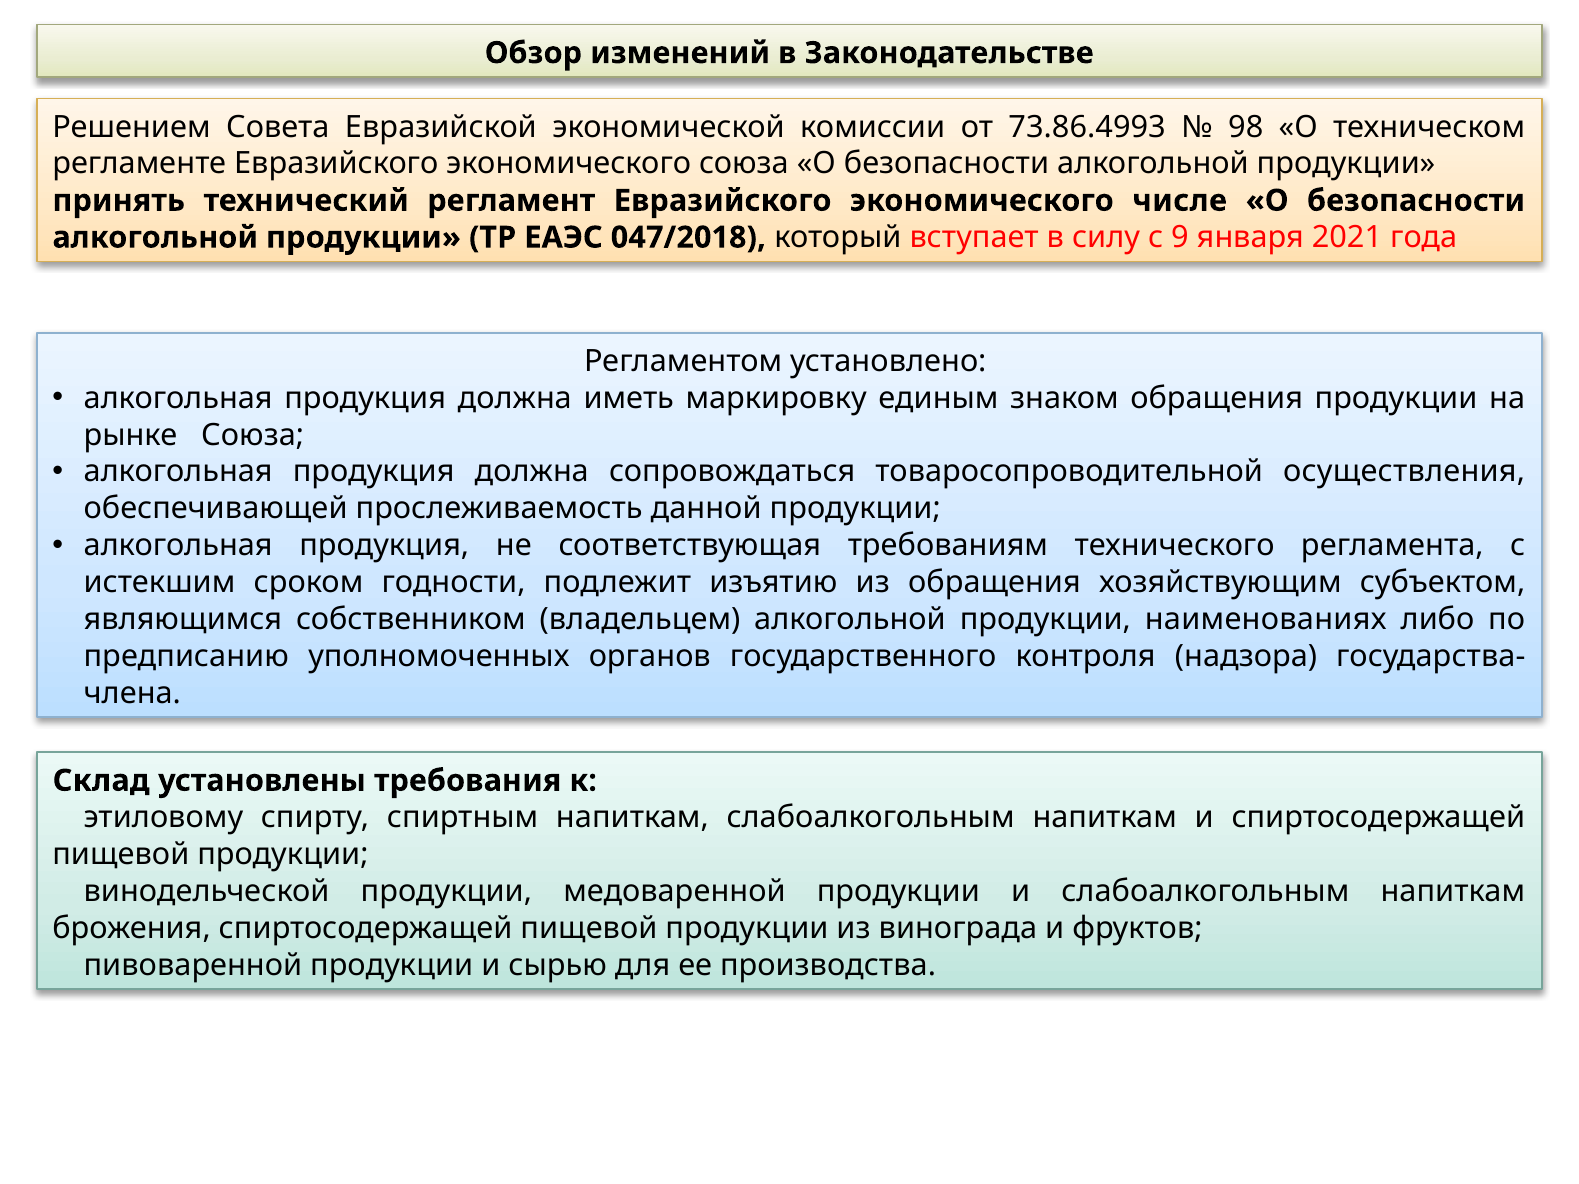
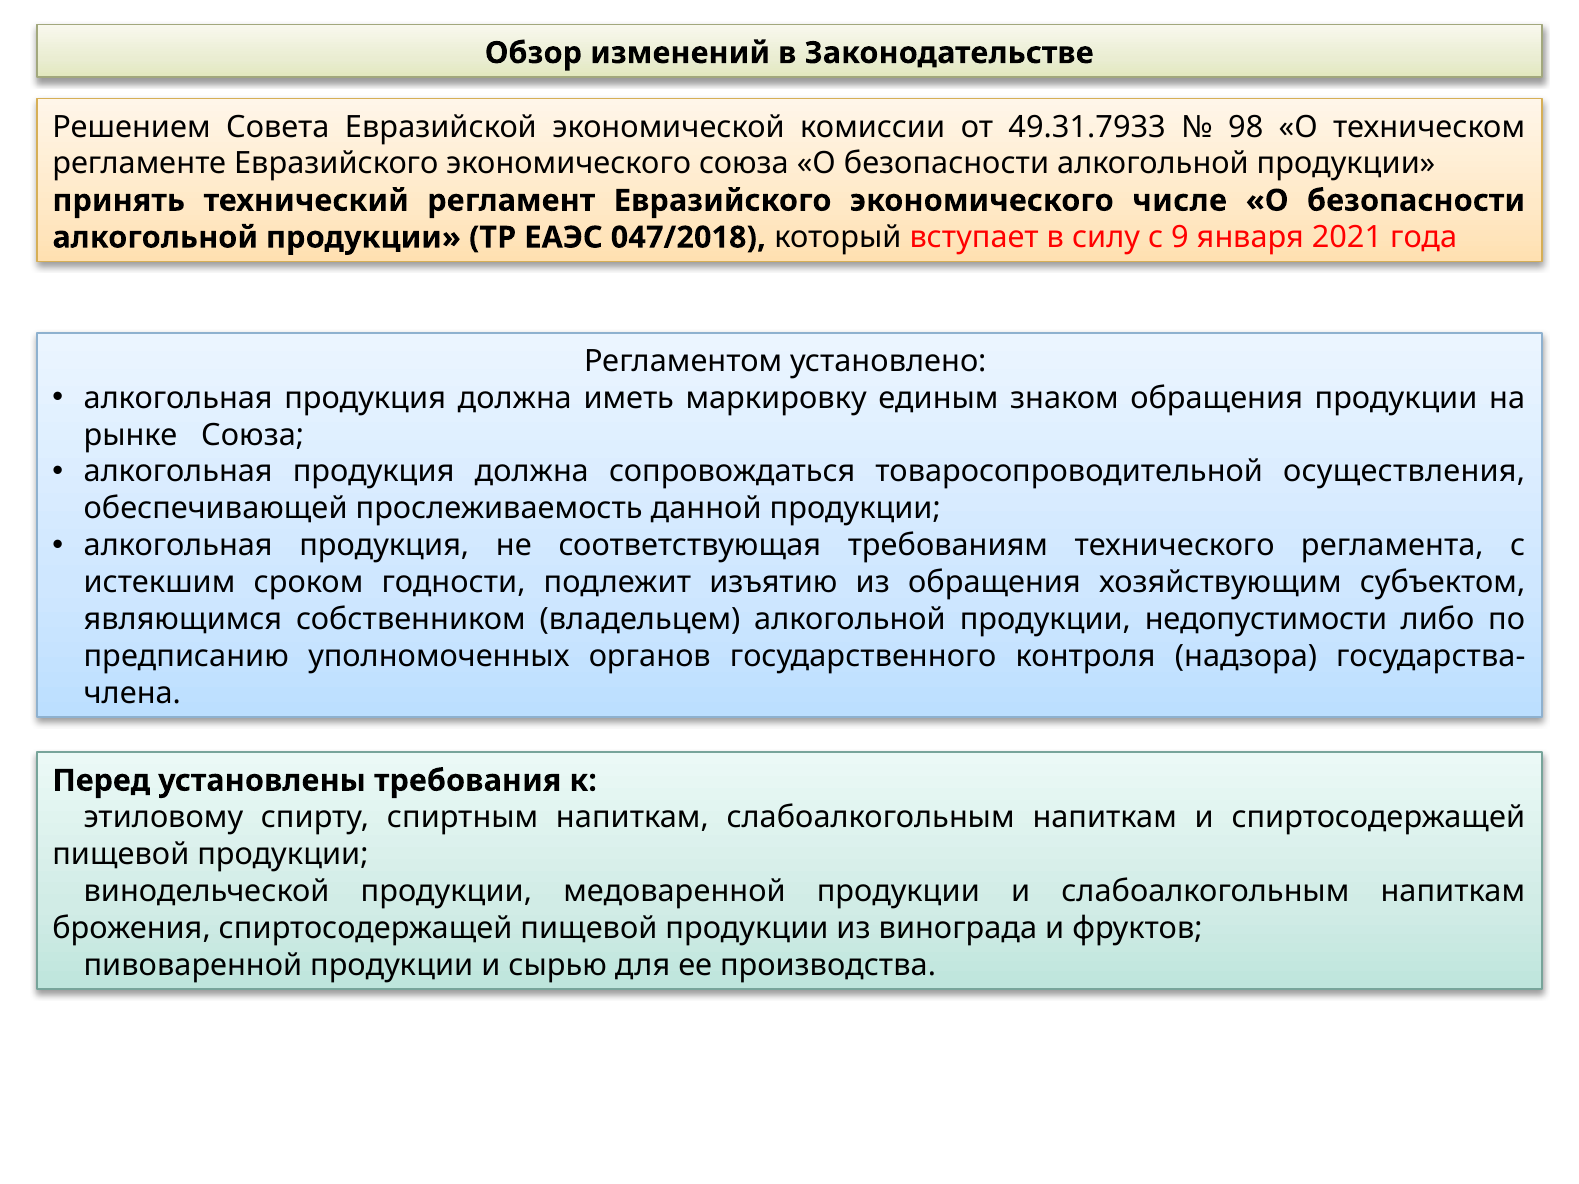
73.86.4993: 73.86.4993 -> 49.31.7933
наименованиях: наименованиях -> недопустимости
Склад: Склад -> Перед
